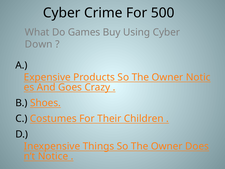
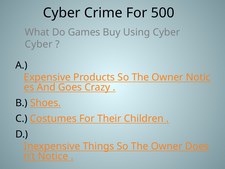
Down at (39, 44): Down -> Cyber
